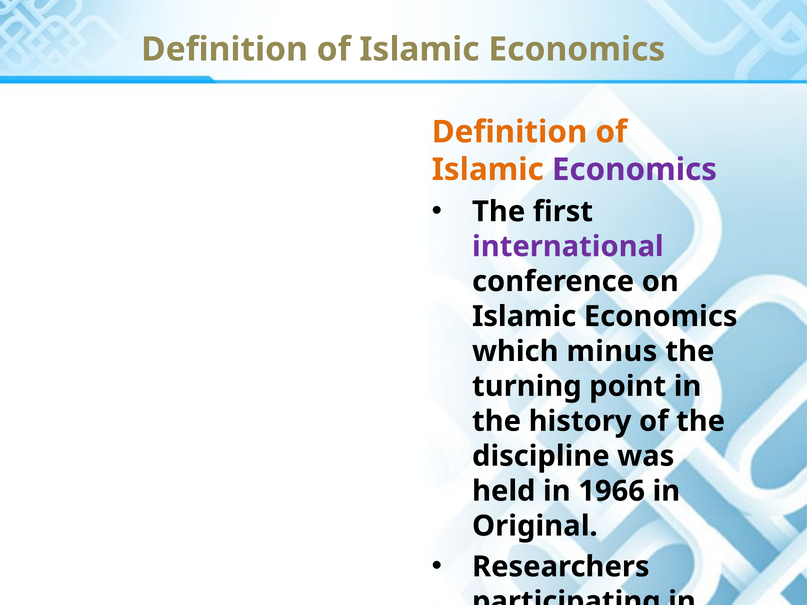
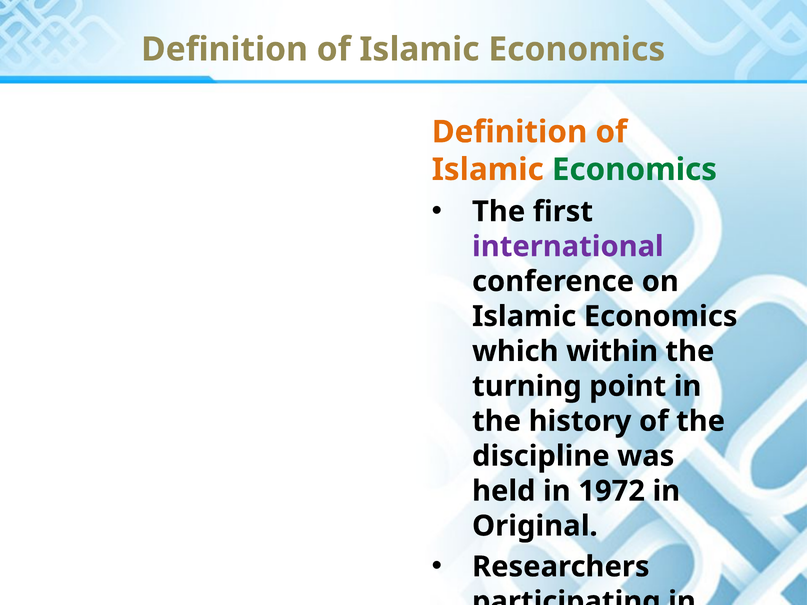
Economics at (634, 170) colour: purple -> green
minus: minus -> within
1966: 1966 -> 1972
